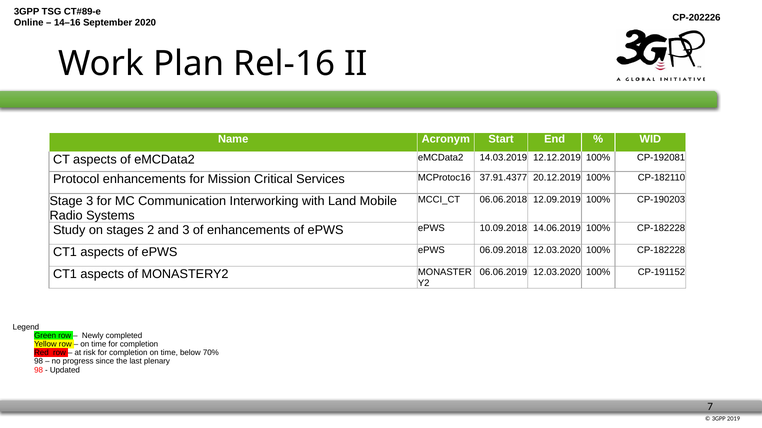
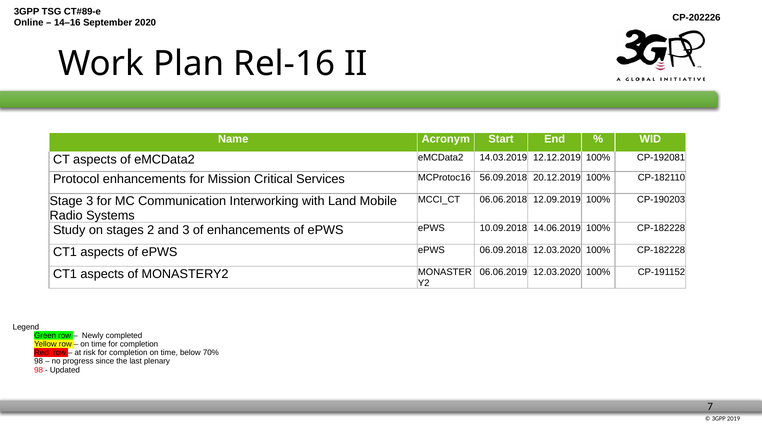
37.91.4377: 37.91.4377 -> 56.09.2018
